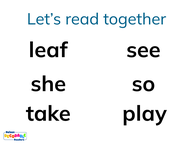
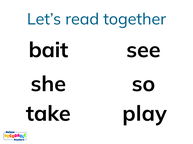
leaf: leaf -> bait
